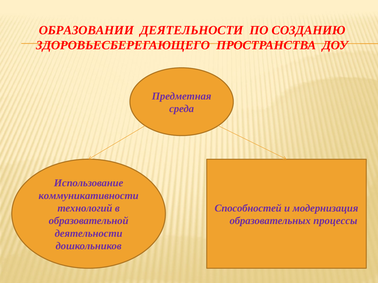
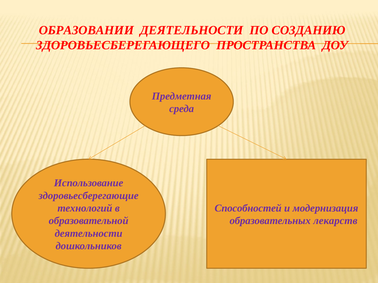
коммуникативности: коммуникативности -> здоровьесберегающие
процессы: процессы -> лекарств
